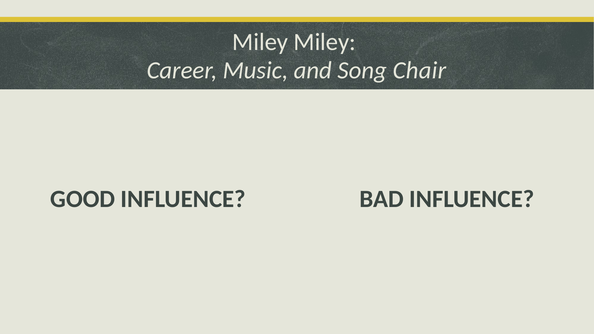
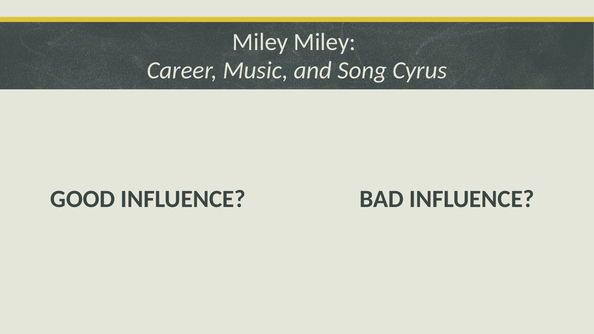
Chair: Chair -> Cyrus
